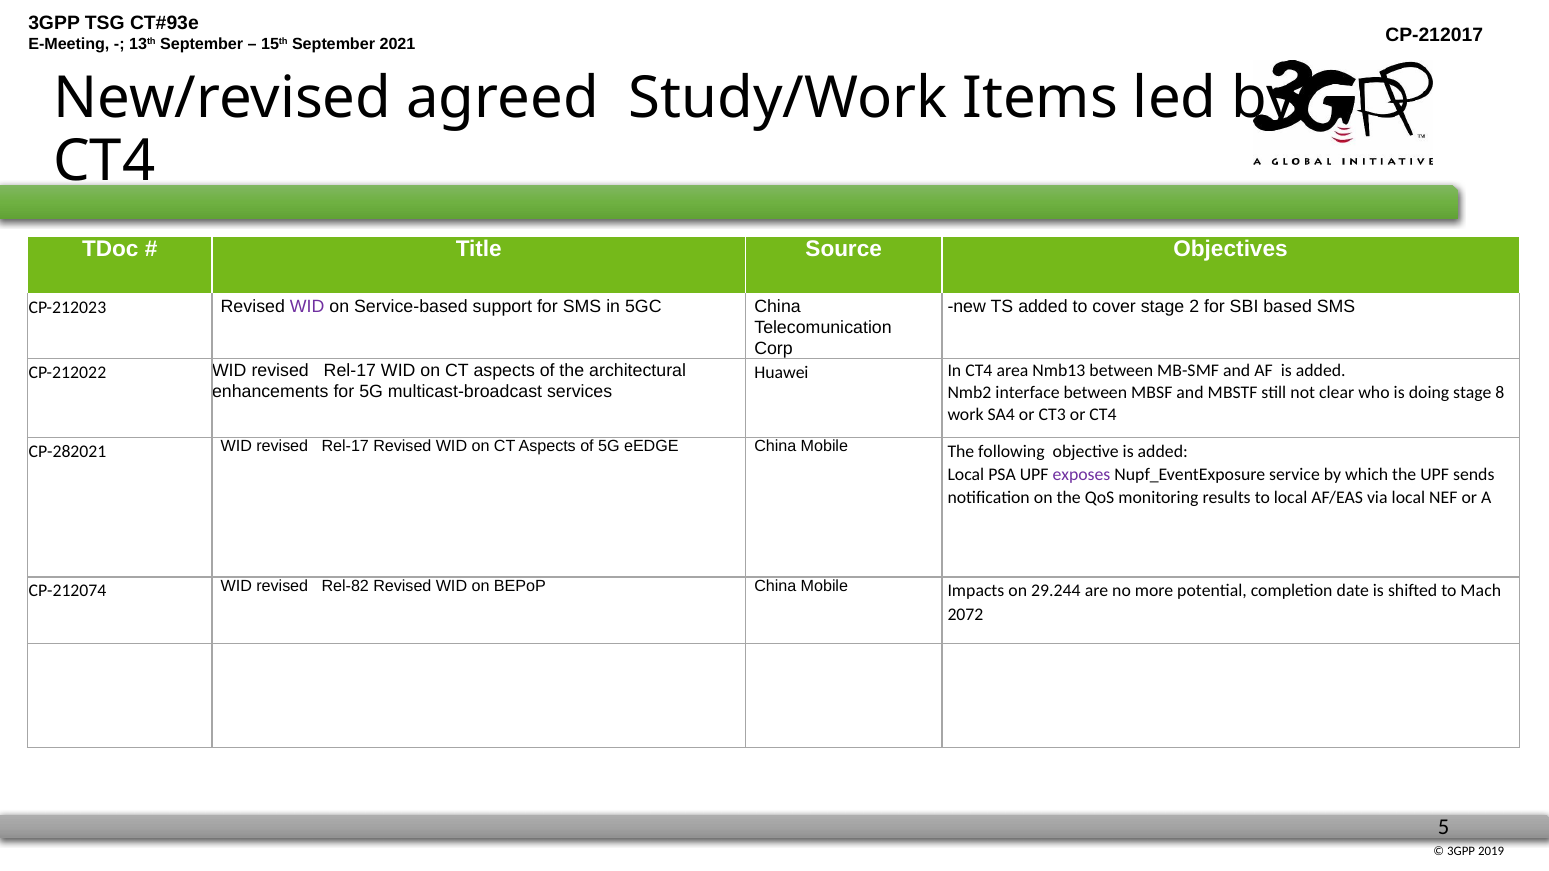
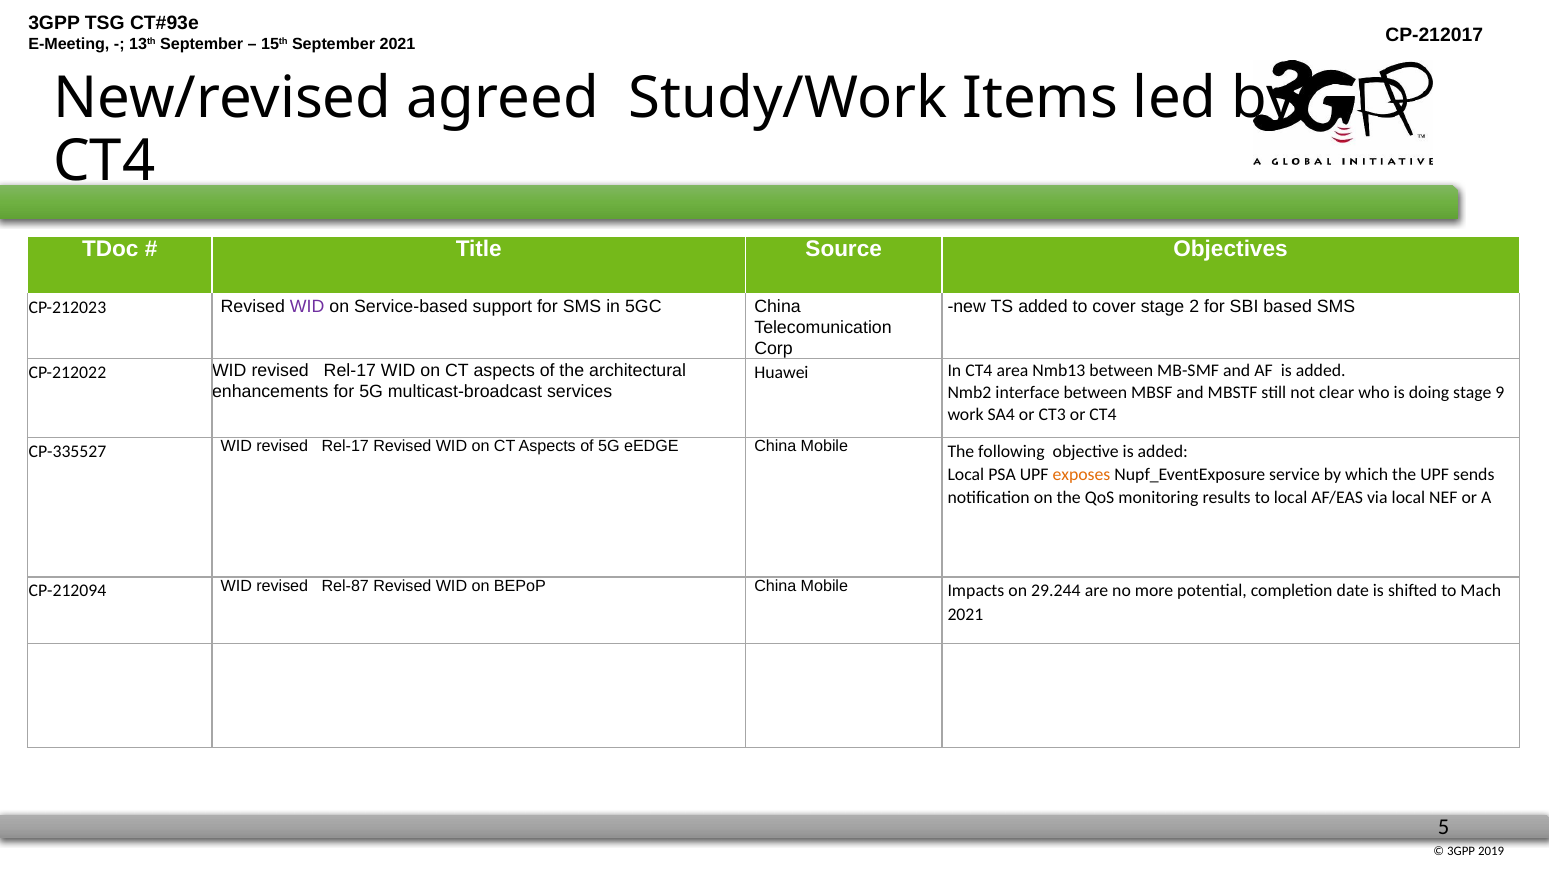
8: 8 -> 9
CP-282021: CP-282021 -> CP-335527
exposes colour: purple -> orange
CP-212074: CP-212074 -> CP-212094
Rel-82: Rel-82 -> Rel-87
2072 at (965, 615): 2072 -> 2021
